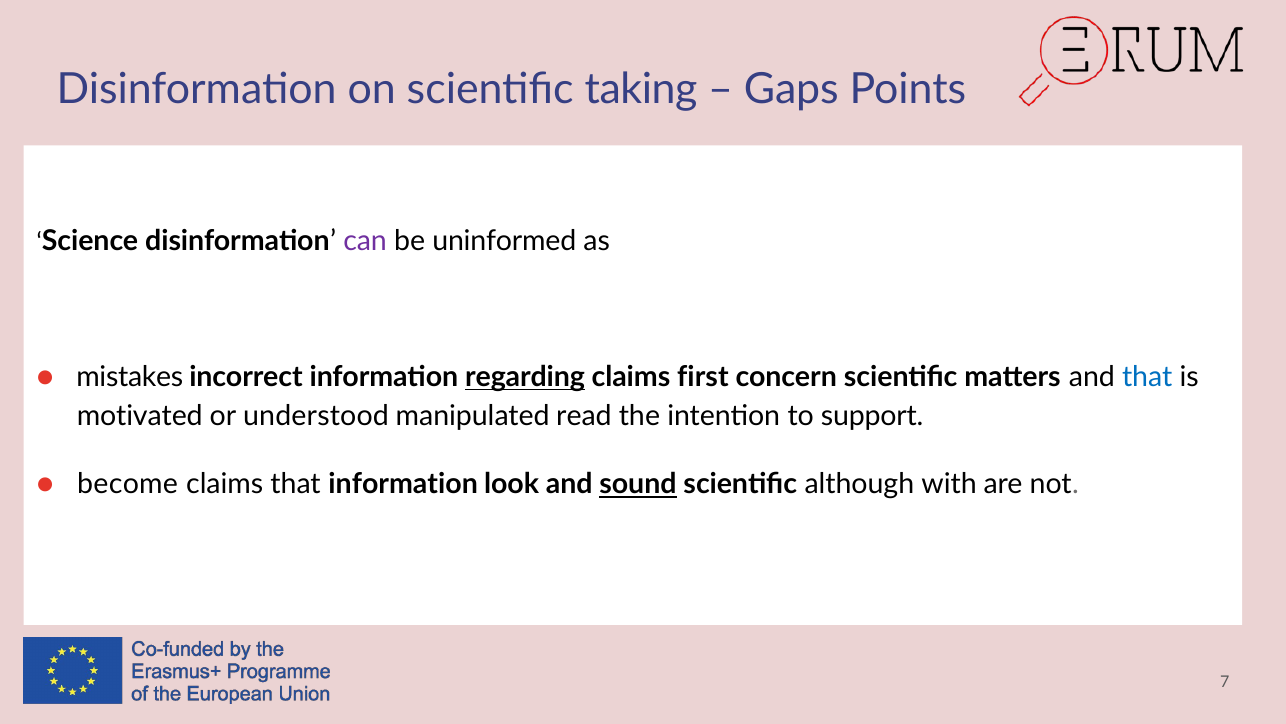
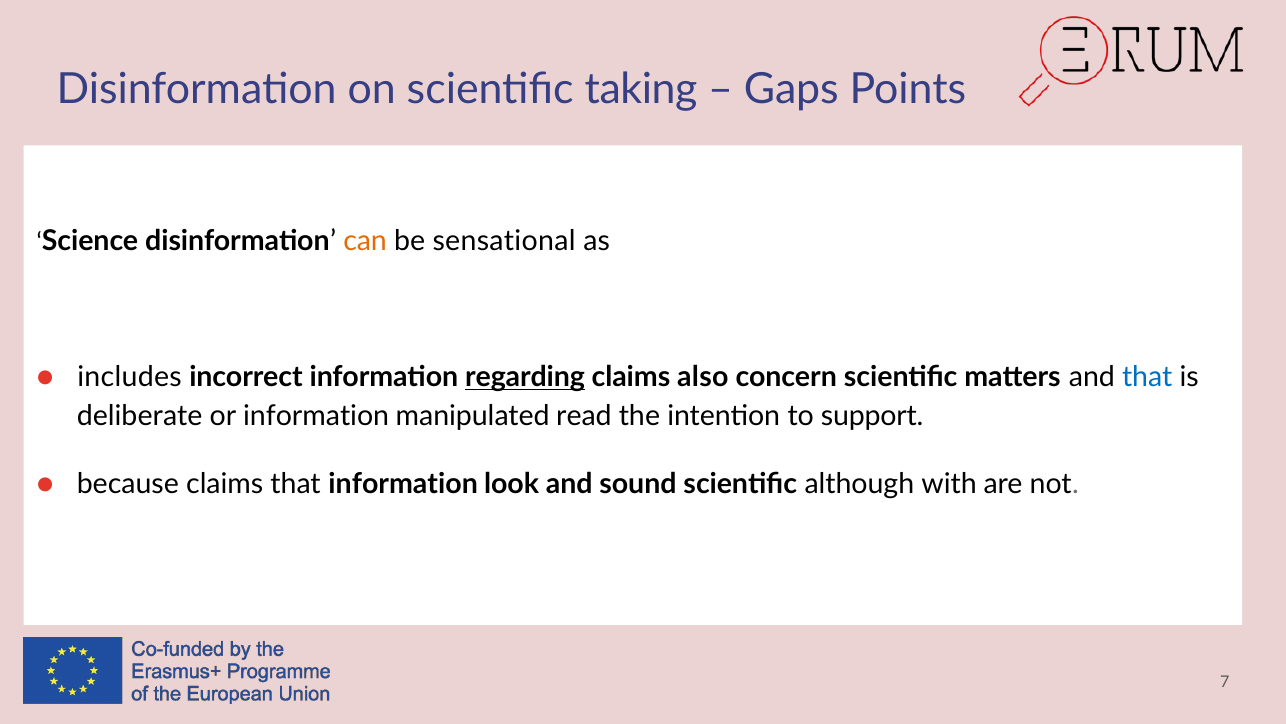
can colour: purple -> orange
uninformed: uninformed -> sensational
mistakes: mistakes -> includes
first: first -> also
motivated: motivated -> deliberate
or understood: understood -> information
become: become -> because
sound underline: present -> none
